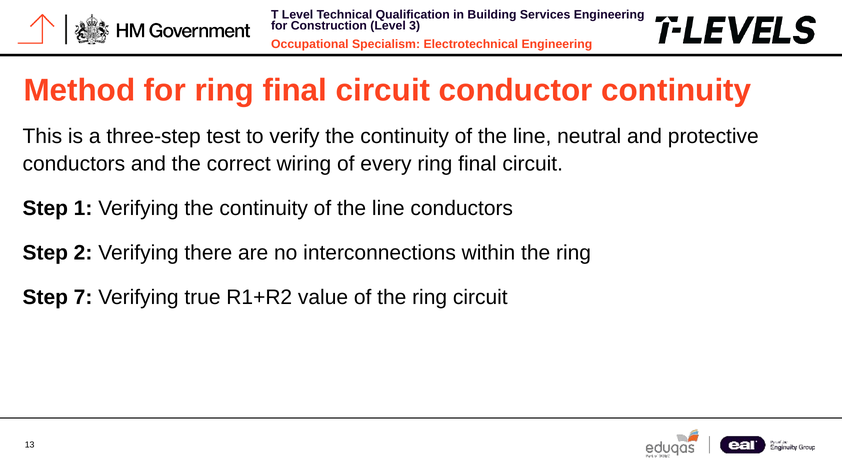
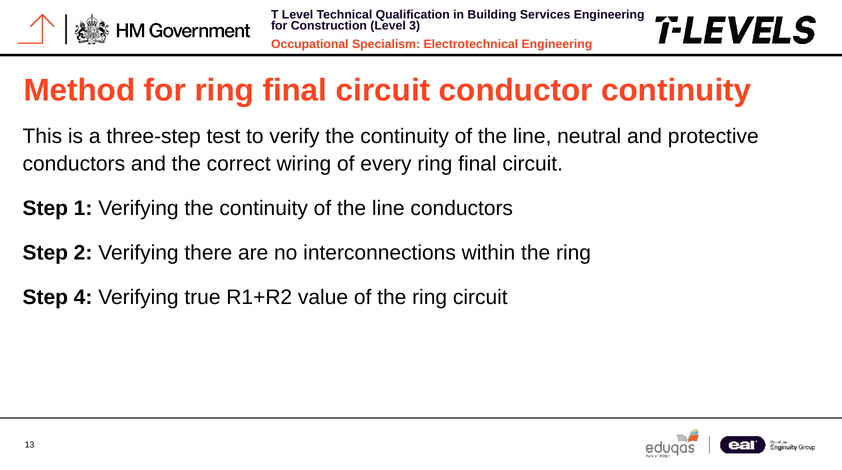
7: 7 -> 4
